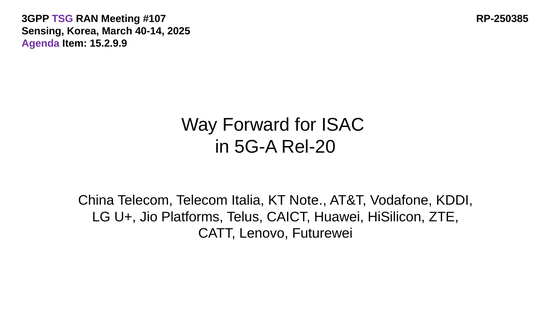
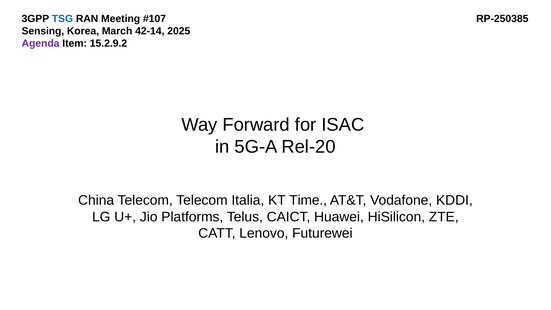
TSG colour: purple -> blue
40-14: 40-14 -> 42-14
15.2.9.9: 15.2.9.9 -> 15.2.9.2
Note: Note -> Time
